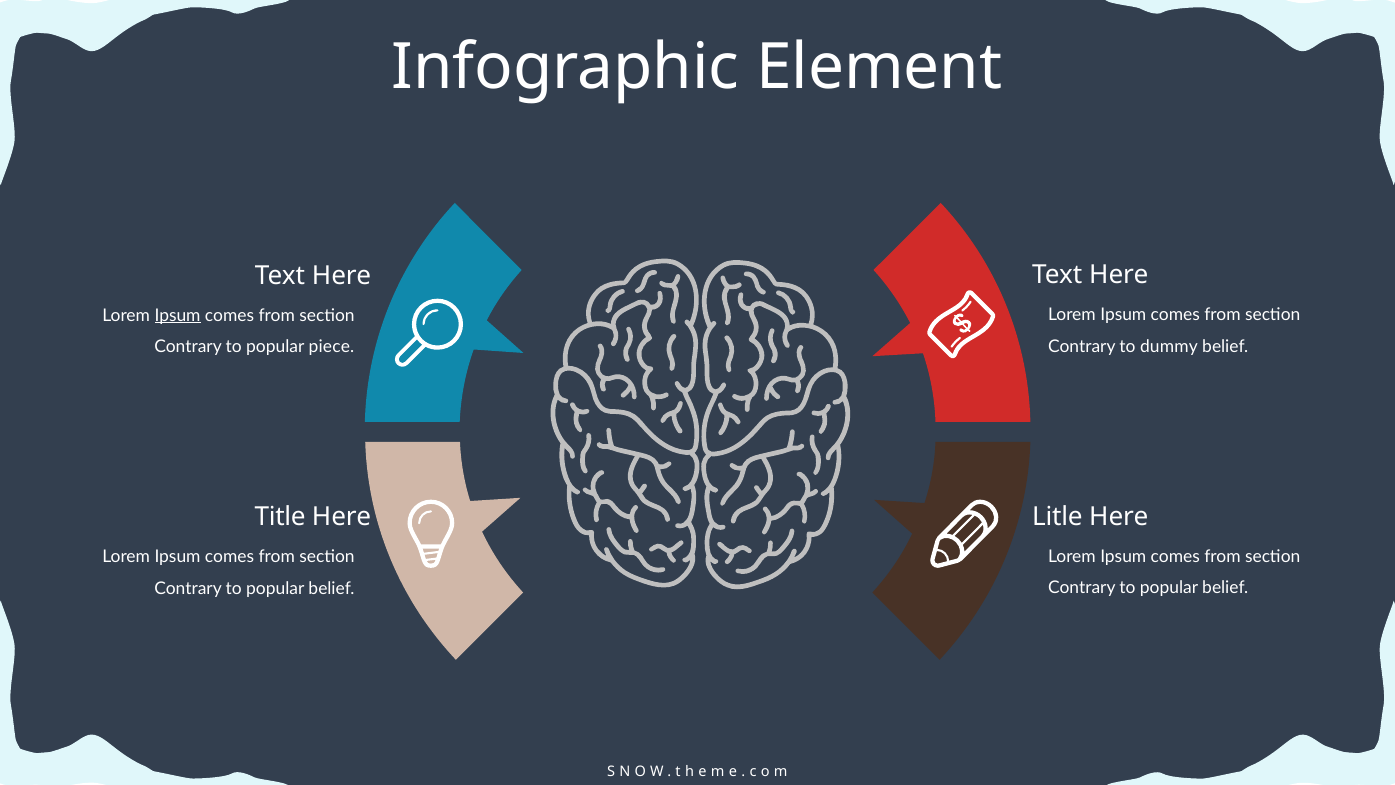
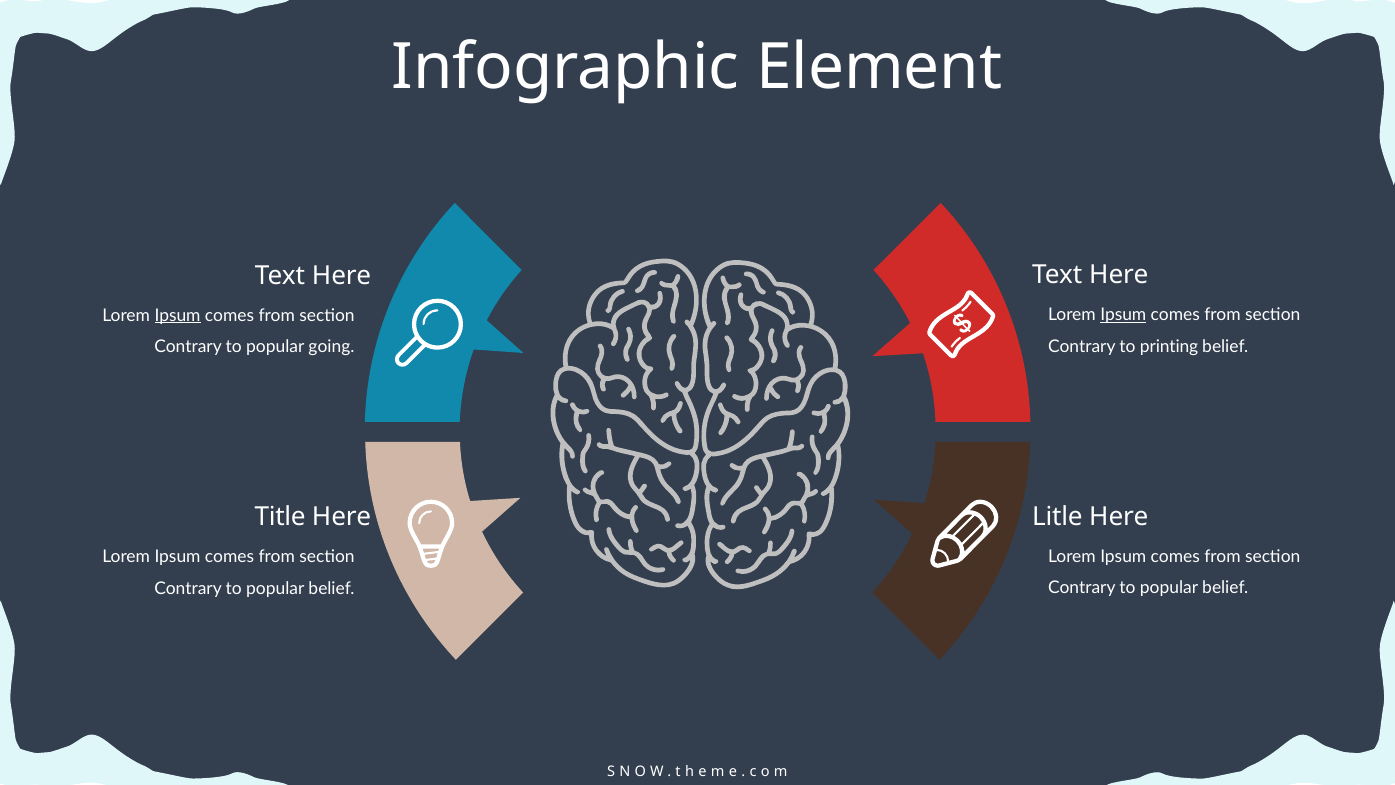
Ipsum at (1123, 315) underline: none -> present
dummy: dummy -> printing
piece: piece -> going
